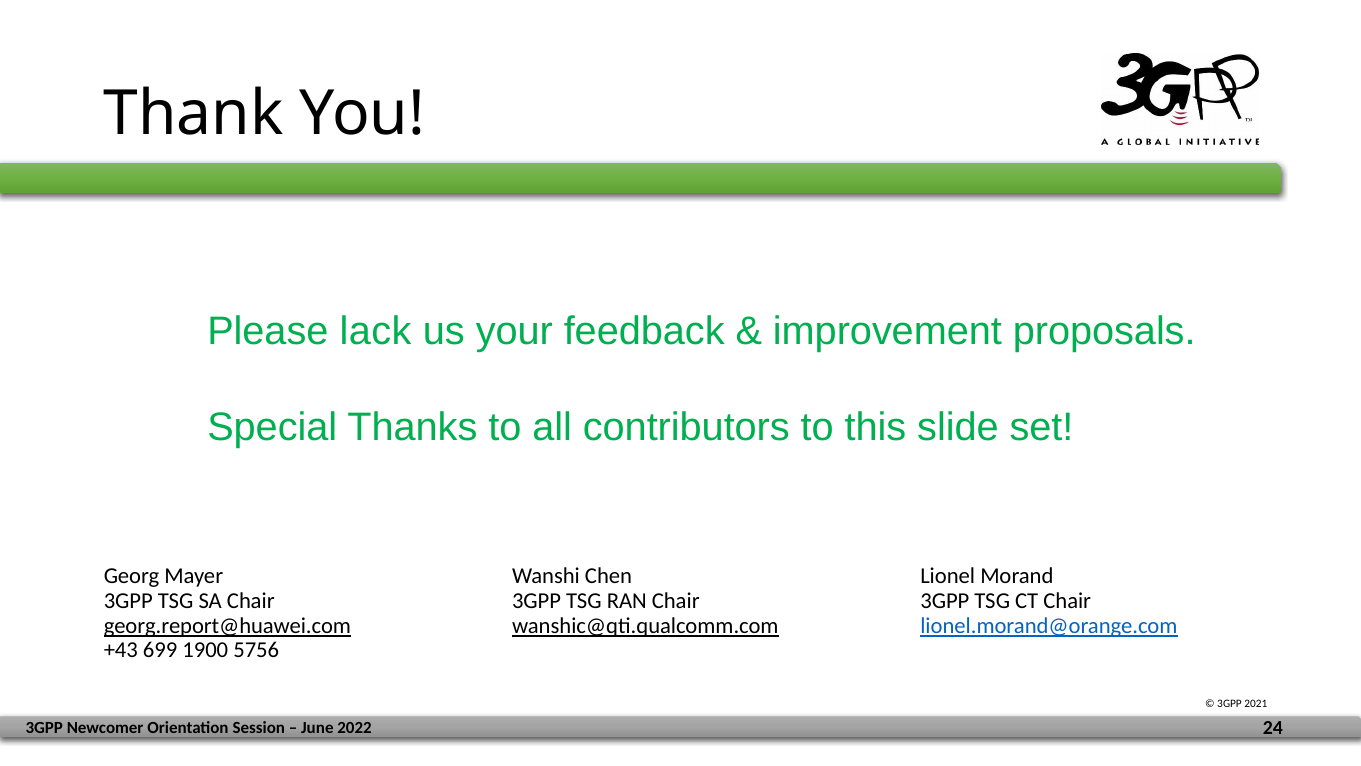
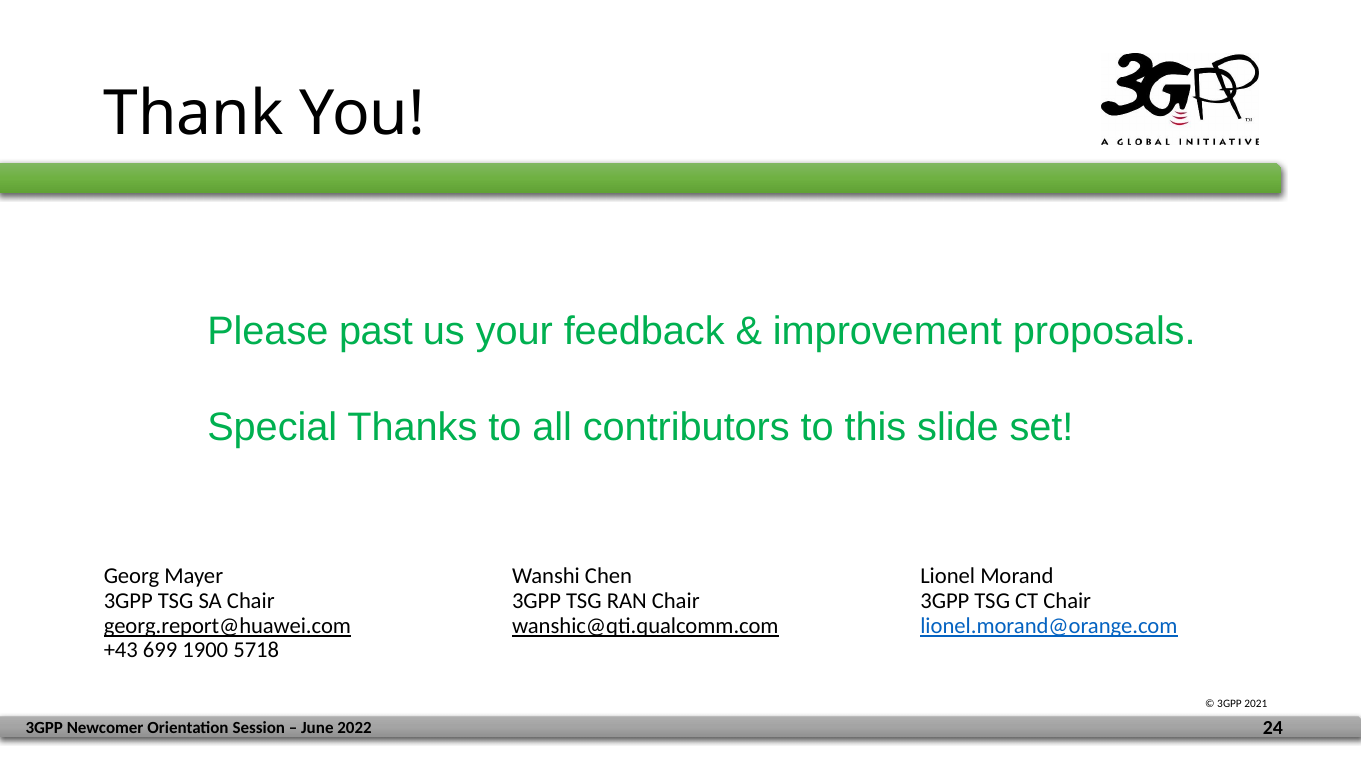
lack: lack -> past
5756: 5756 -> 5718
